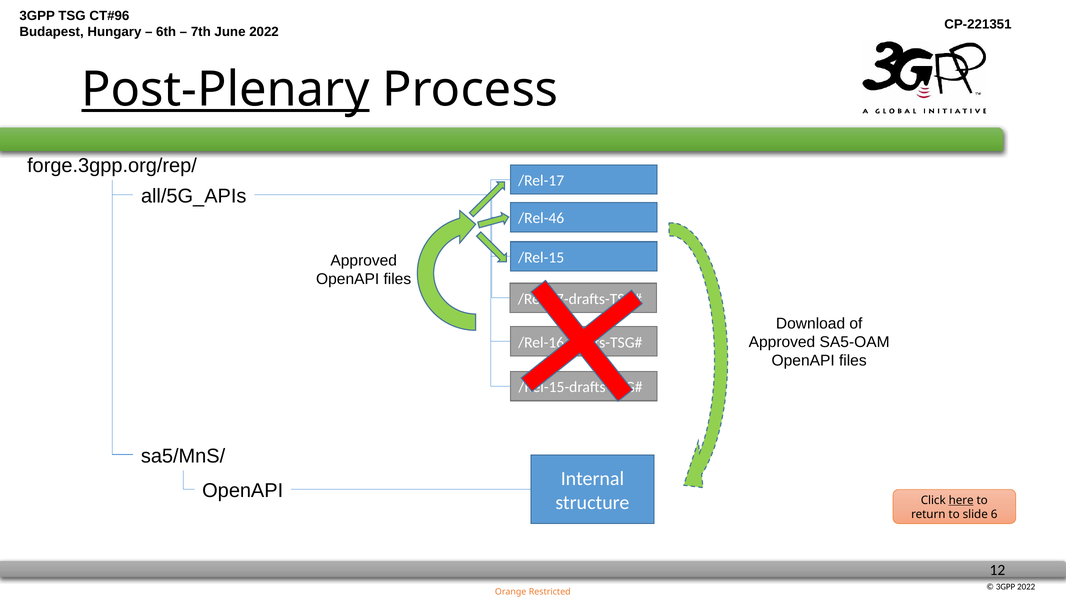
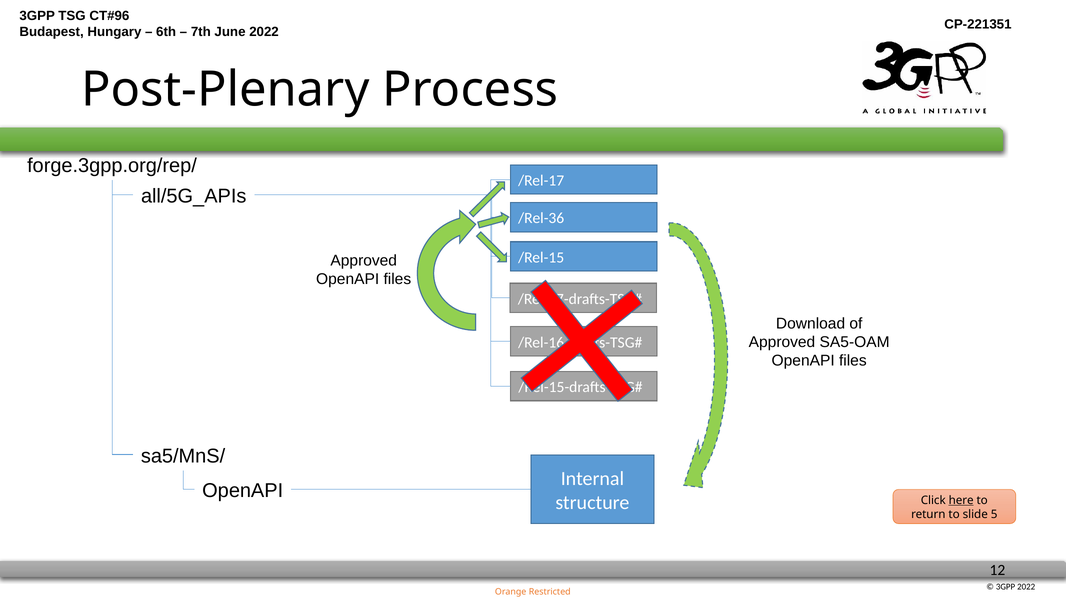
Post-Plenary underline: present -> none
/Rel-46: /Rel-46 -> /Rel-36
6: 6 -> 5
